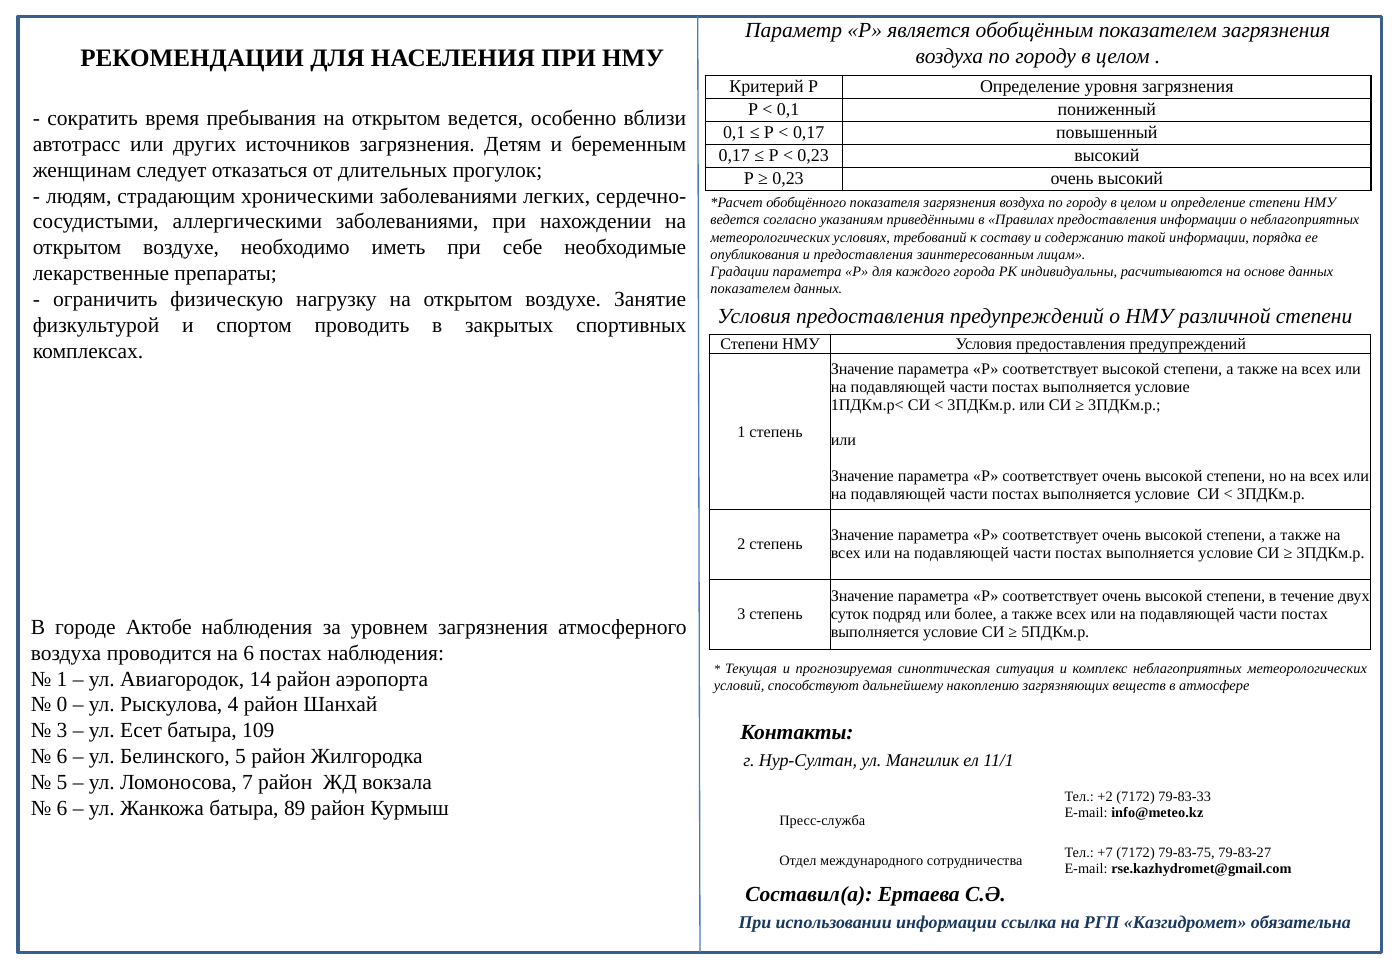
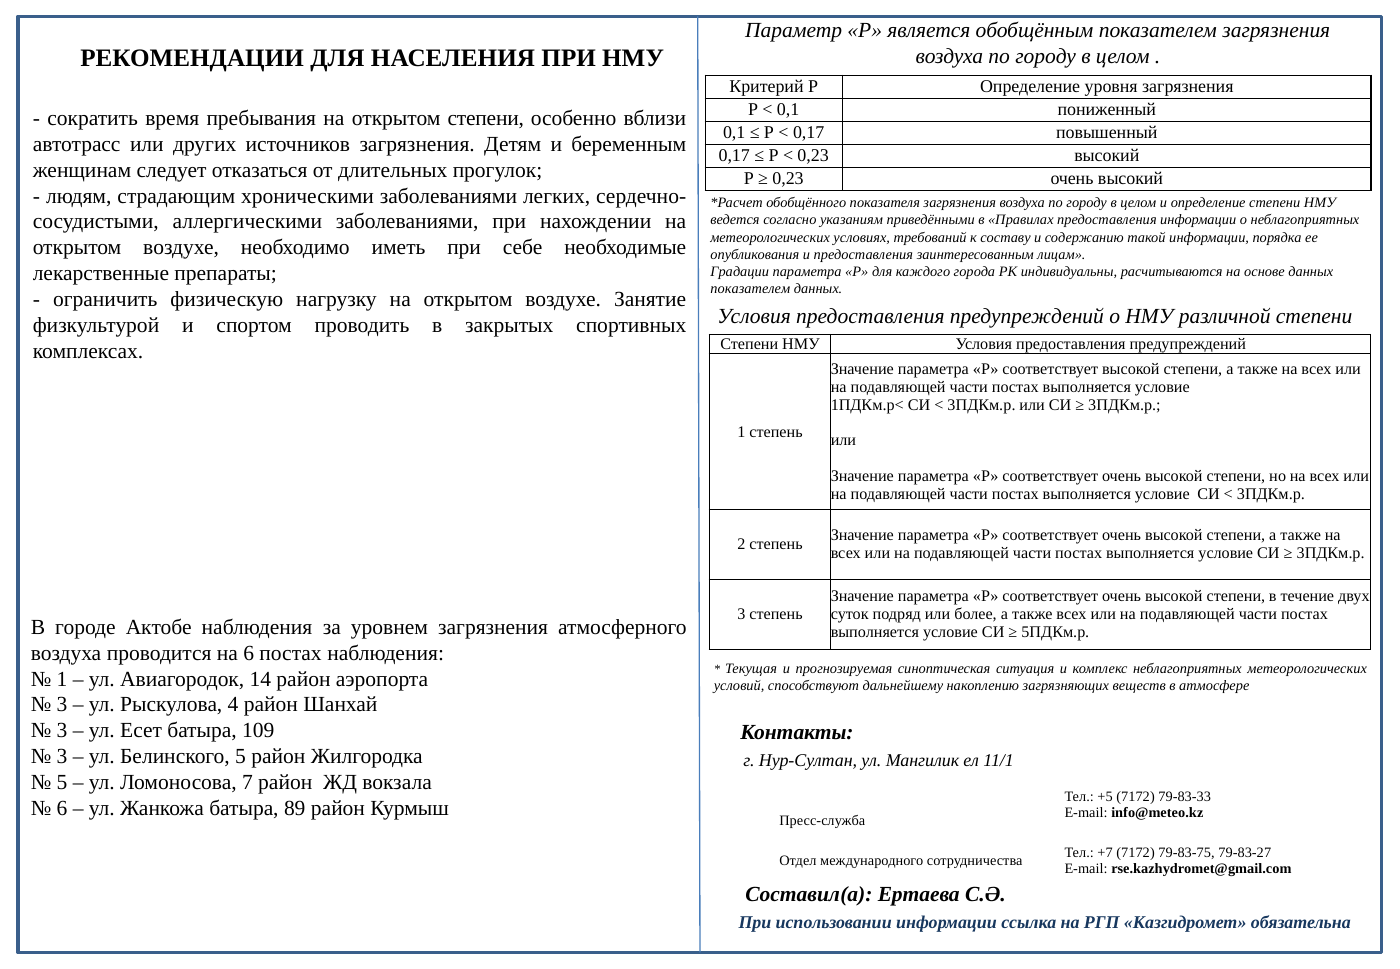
открытом ведется: ведется -> степени
0 at (62, 705): 0 -> 3
6 at (62, 757): 6 -> 3
+2: +2 -> +5
